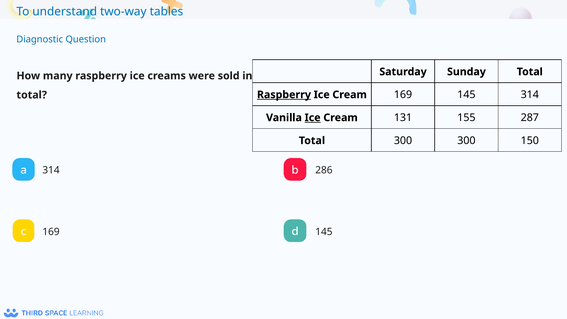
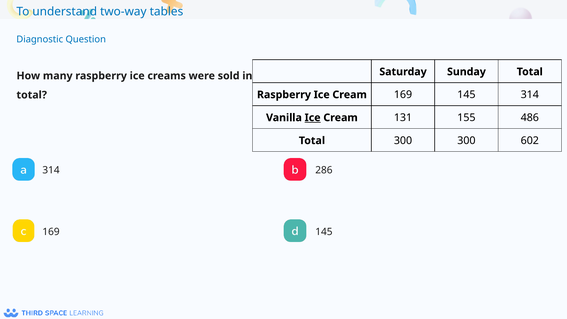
Raspberry at (284, 95) underline: present -> none
287: 287 -> 486
150: 150 -> 602
